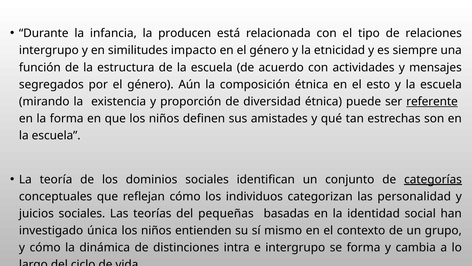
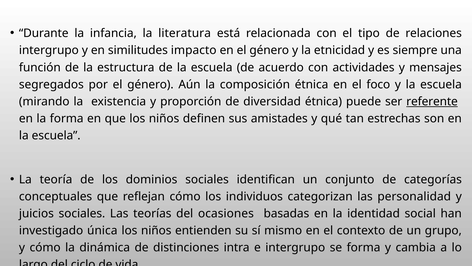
producen: producen -> literatura
esto: esto -> foco
categorías underline: present -> none
pequeñas: pequeñas -> ocasiones
